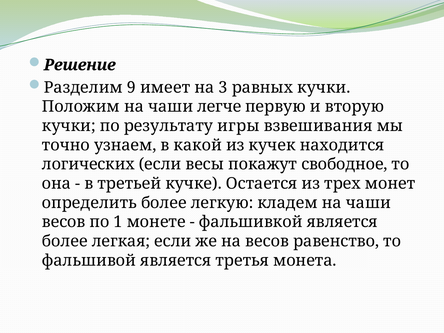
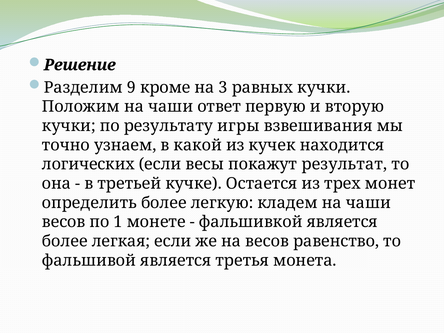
имеет: имеет -> кроме
легче: легче -> ответ
свободное: свободное -> результат
